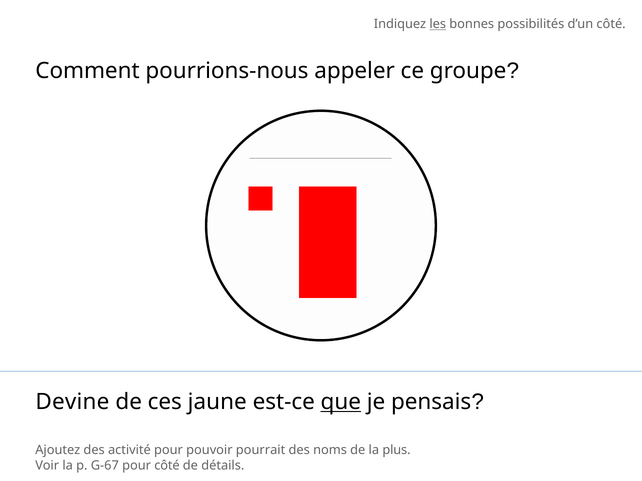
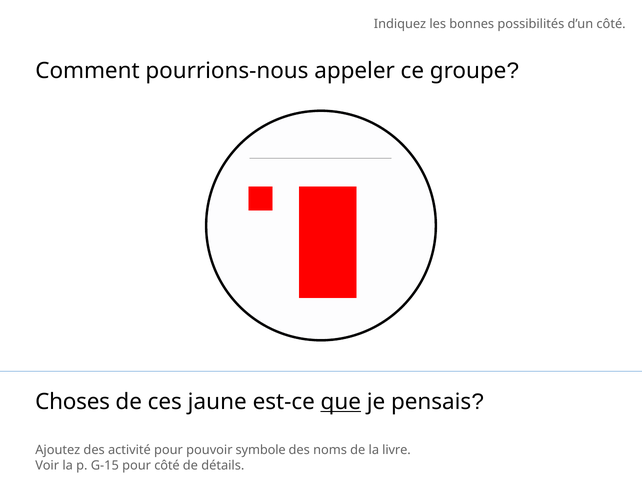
les underline: present -> none
Devine: Devine -> Choses
pourrait: pourrait -> symbole
plus: plus -> livre
G-67: G-67 -> G-15
